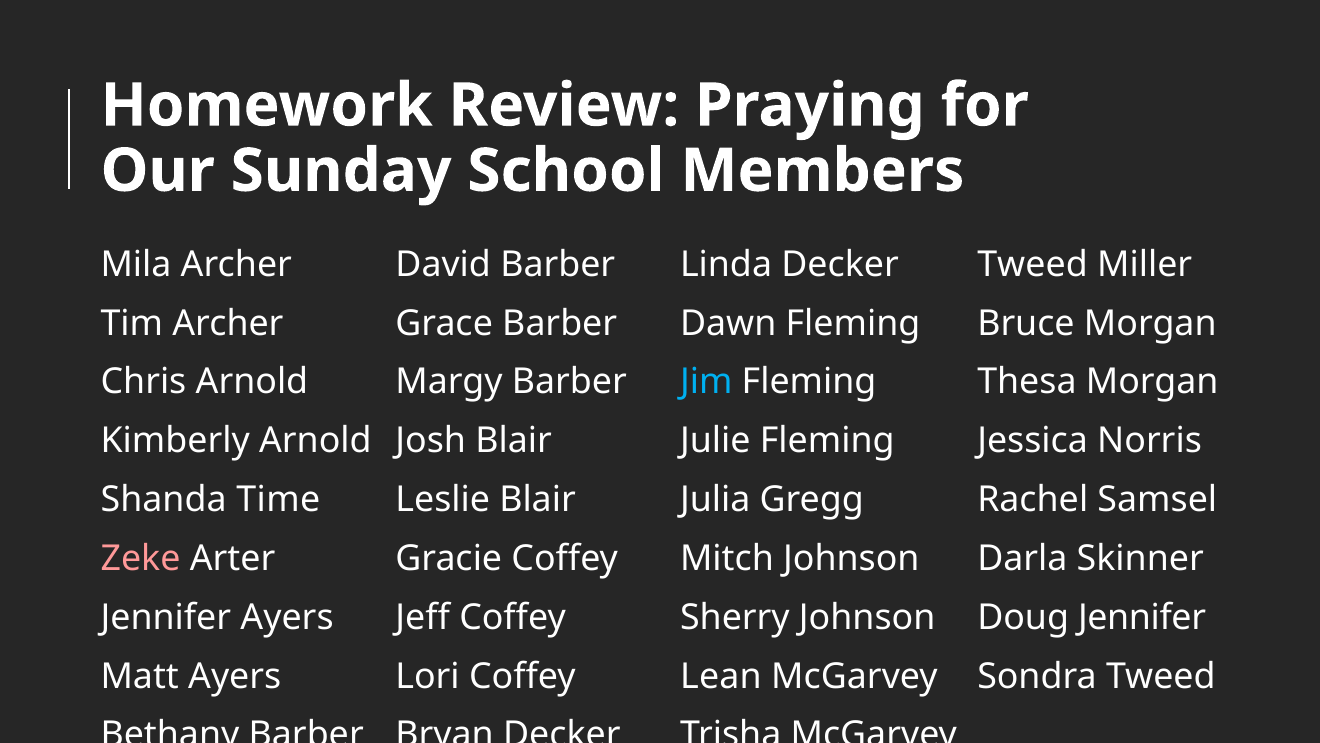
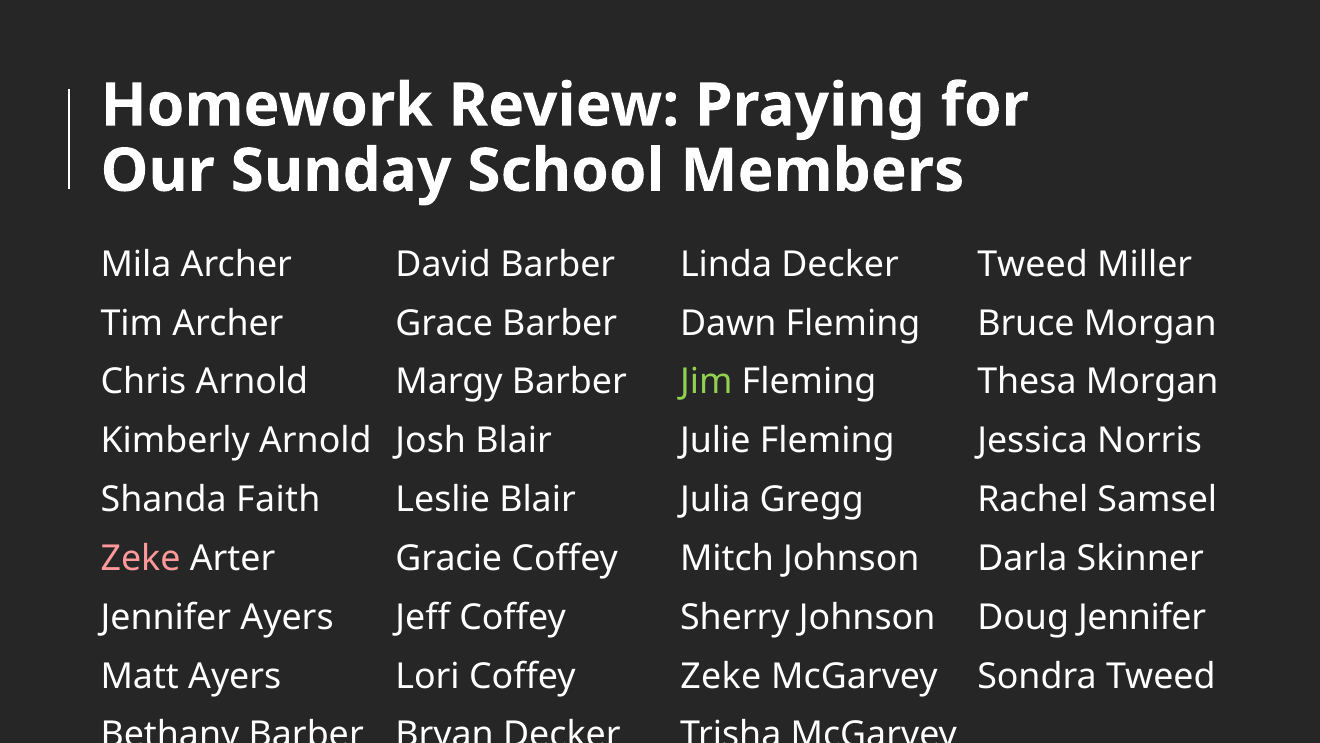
Jim colour: light blue -> light green
Time: Time -> Faith
Coffey Lean: Lean -> Zeke
